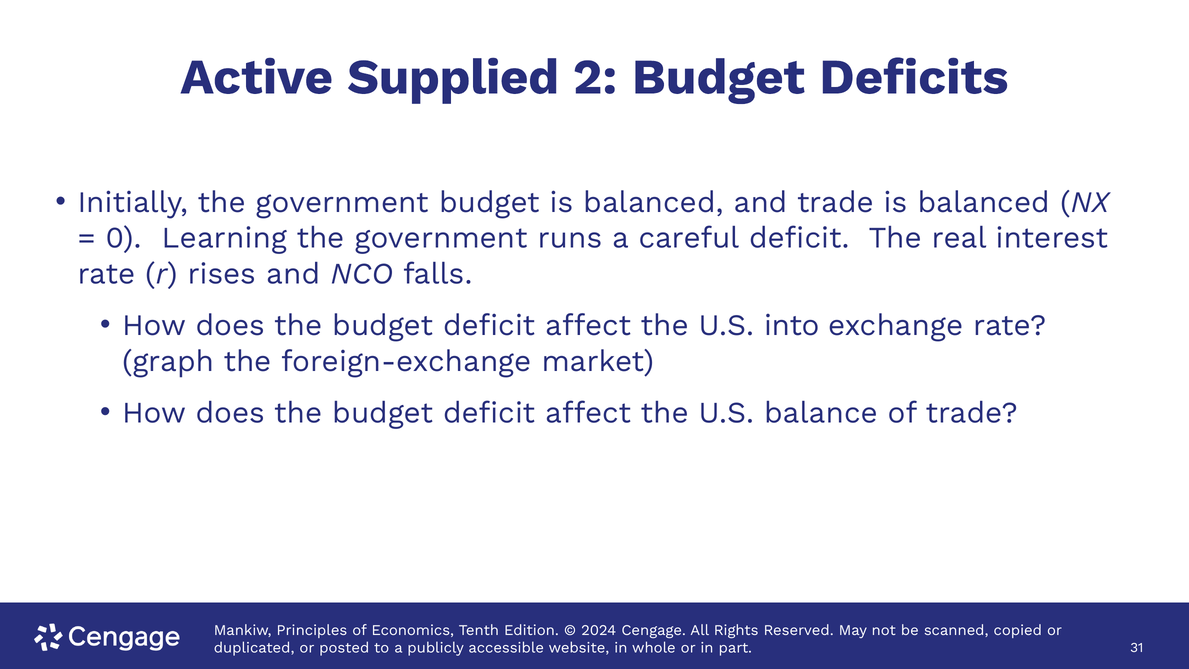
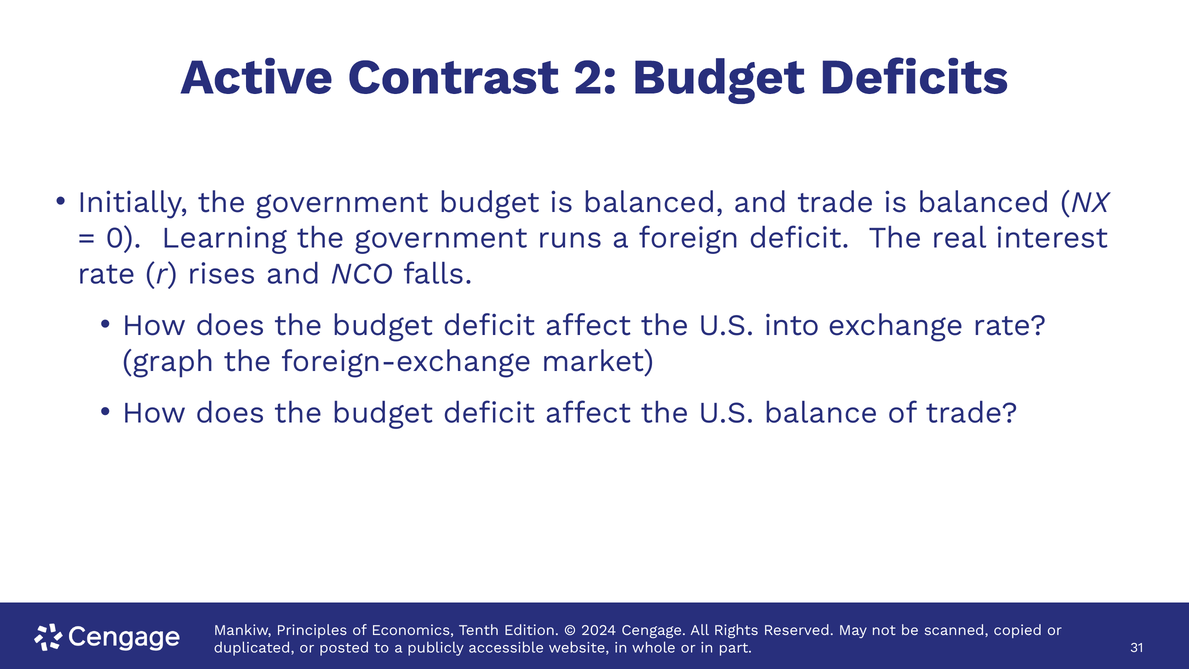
Supplied: Supplied -> Contrast
careful: careful -> foreign
